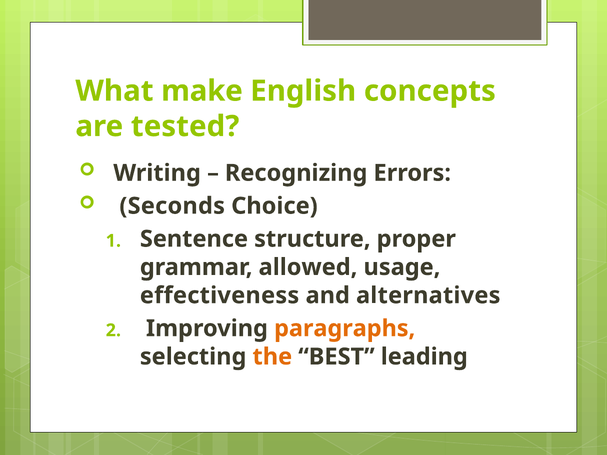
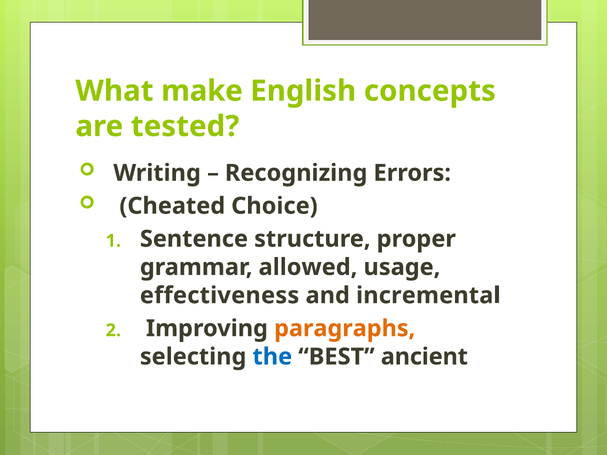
Seconds: Seconds -> Cheated
alternatives: alternatives -> incremental
the colour: orange -> blue
leading: leading -> ancient
